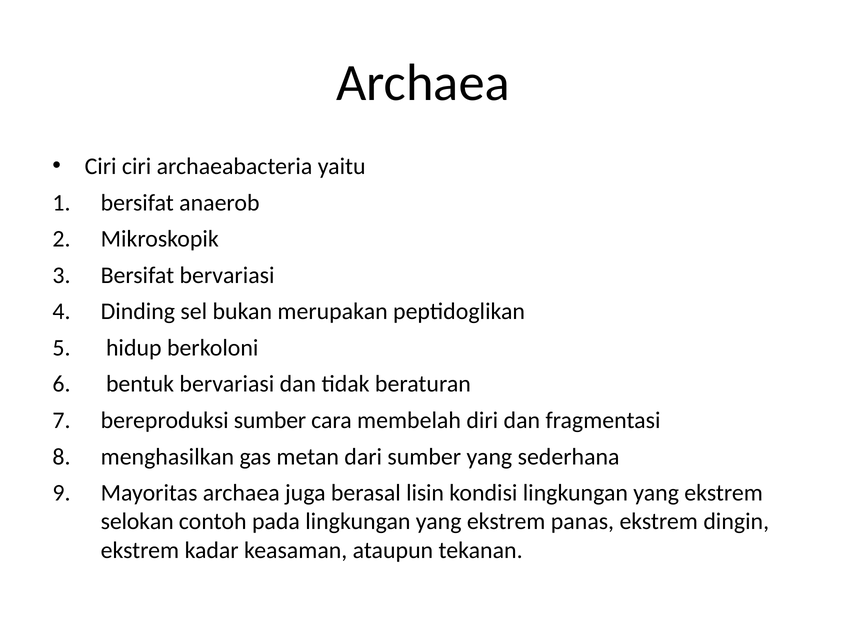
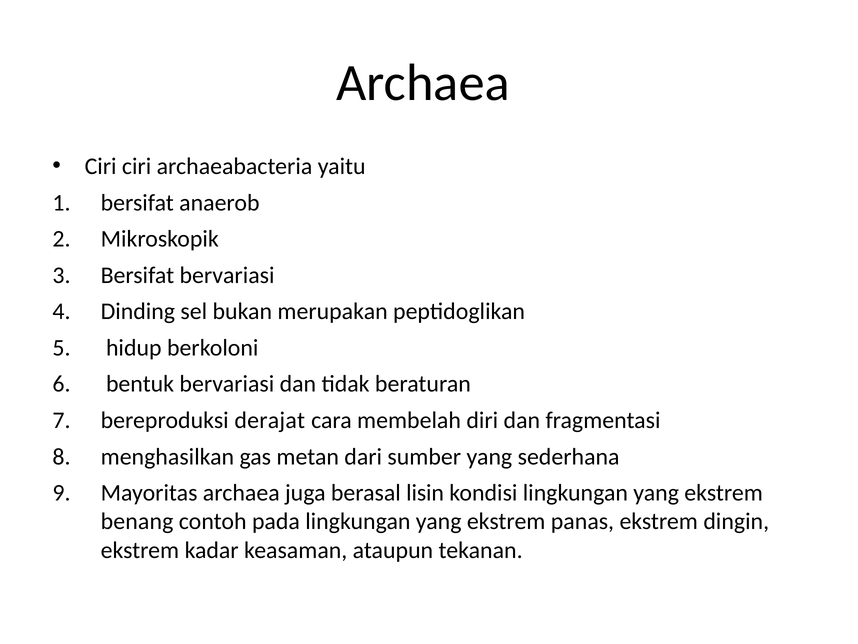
bereproduksi sumber: sumber -> derajat
selokan: selokan -> benang
